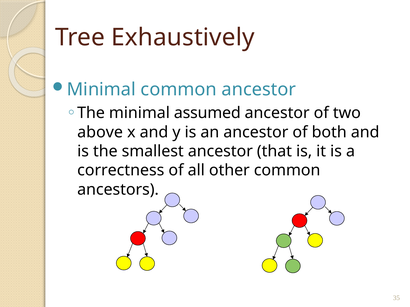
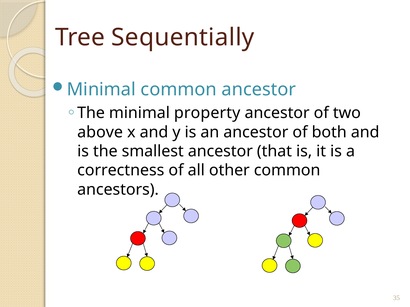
Exhaustively: Exhaustively -> Sequentially
assumed: assumed -> property
